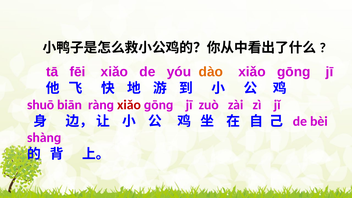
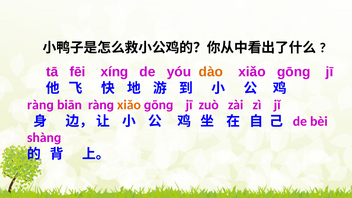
fēi xiǎo: xiǎo -> xínɡ
shuō at (41, 105): shuō -> rànɡ
xiǎo at (129, 105) colour: red -> orange
